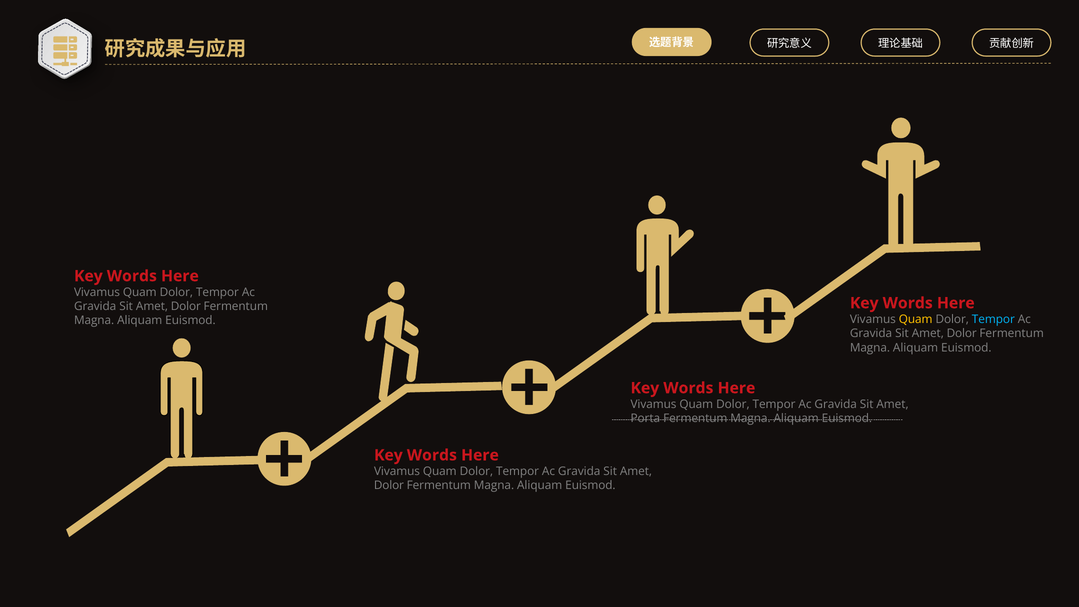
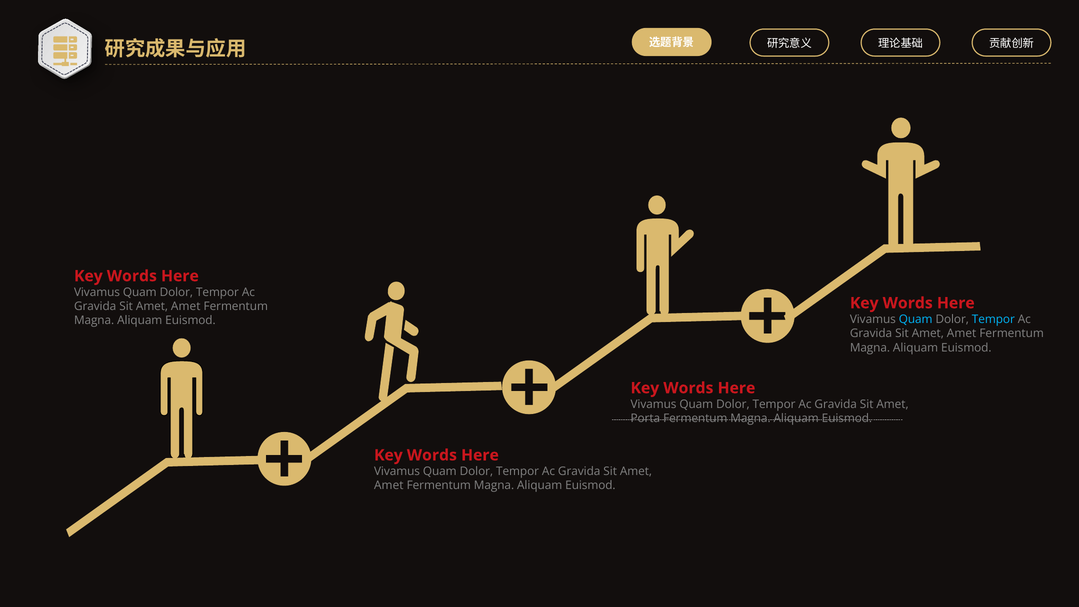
Dolor at (186, 306): Dolor -> Amet
Quam at (916, 319) colour: yellow -> light blue
Dolor at (962, 333): Dolor -> Amet
Dolor at (389, 486): Dolor -> Amet
